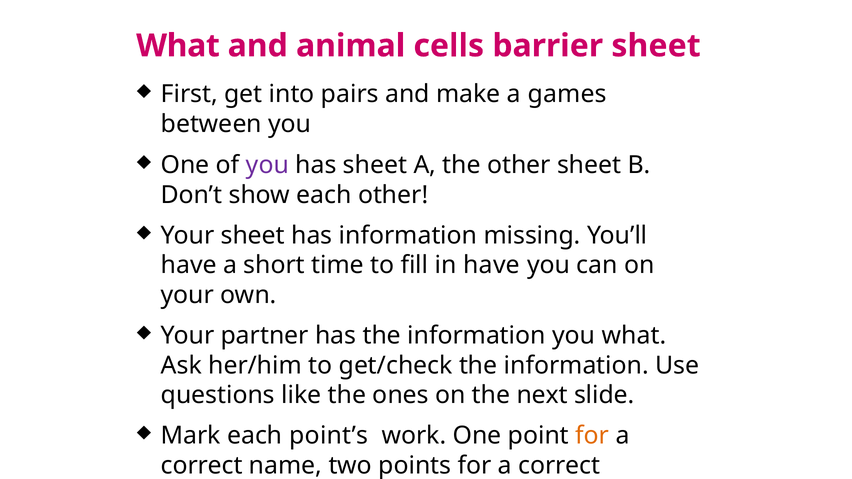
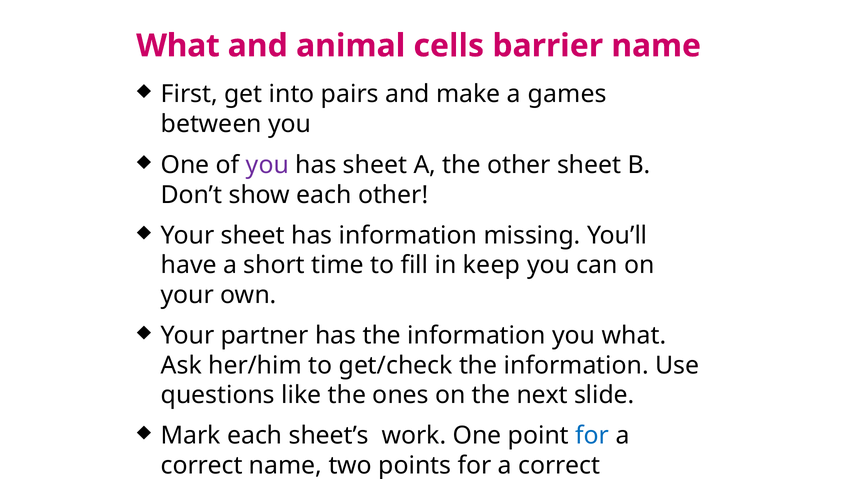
barrier sheet: sheet -> name
in have: have -> keep
point’s: point’s -> sheet’s
for at (592, 436) colour: orange -> blue
